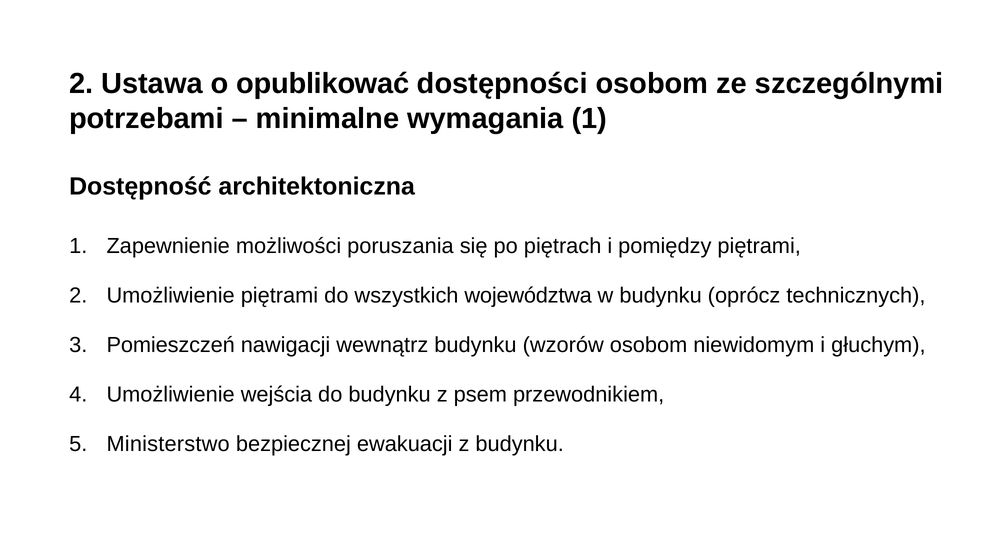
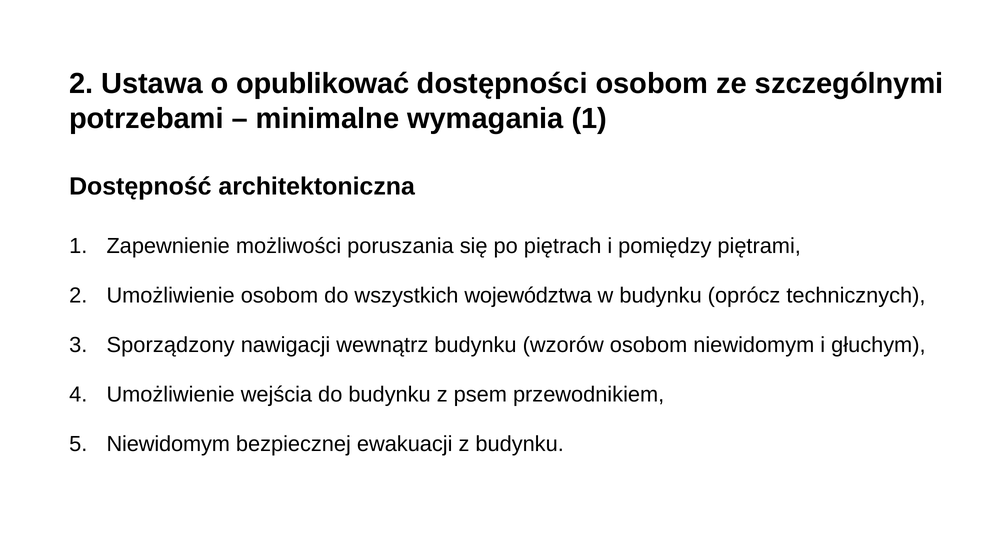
Umożliwienie piętrami: piętrami -> osobom
Pomieszczeń: Pomieszczeń -> Sporządzony
Ministerstwo at (168, 444): Ministerstwo -> Niewidomym
